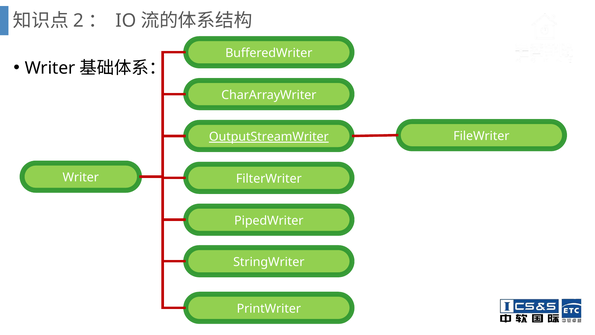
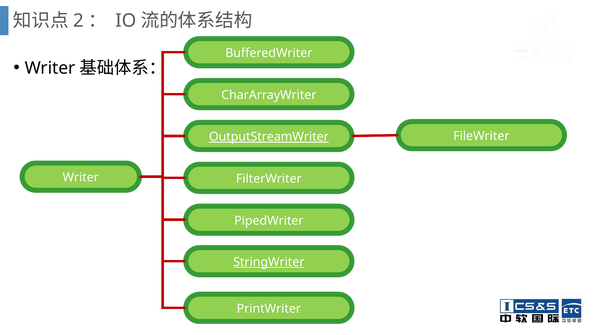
StringWriter underline: none -> present
